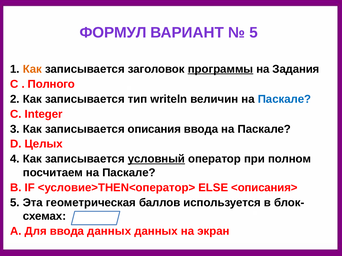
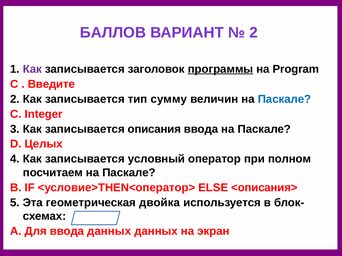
ФОРМУЛ: ФОРМУЛ -> БАЛЛОВ
5 at (254, 33): 5 -> 2
Как at (32, 69) colour: orange -> purple
Задания: Задания -> Program
Полного: Полного -> Введите
writeln: writeln -> сумму
условный underline: present -> none
баллов: баллов -> двойка
